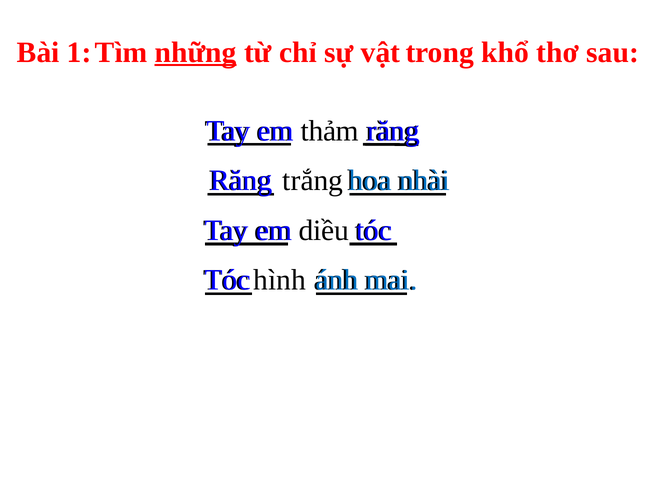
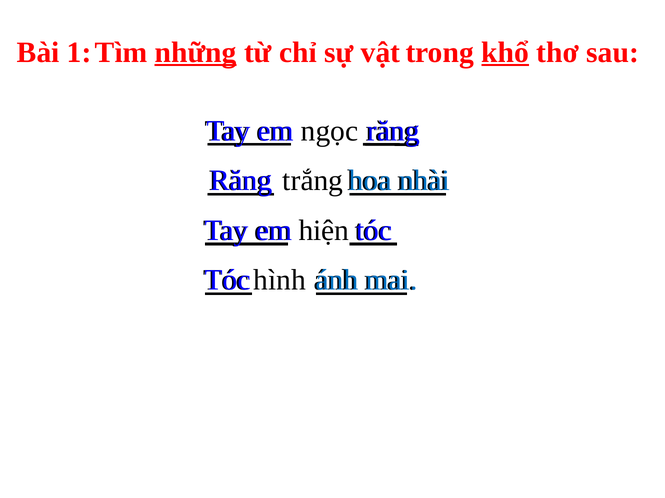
khổ underline: none -> present
thảm: thảm -> ngọc
diều: diều -> hiện
